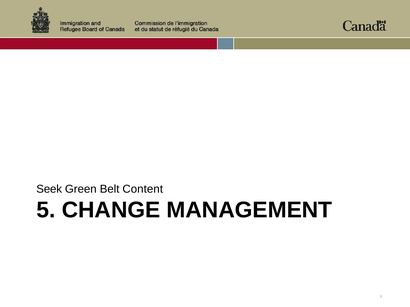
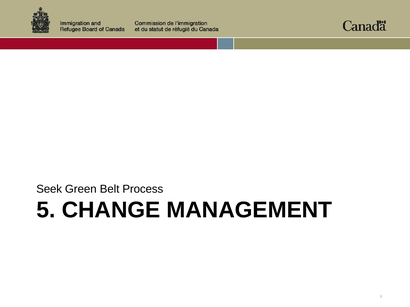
Content: Content -> Process
